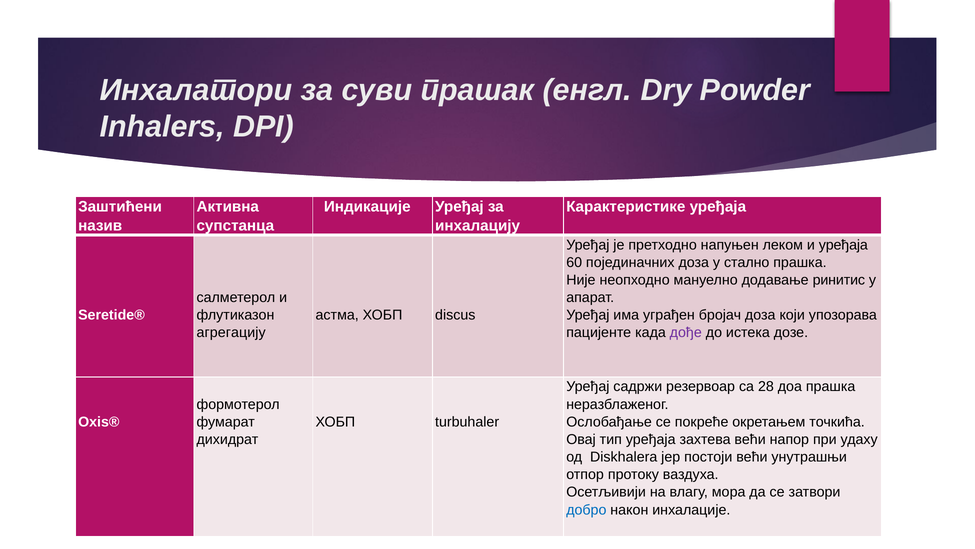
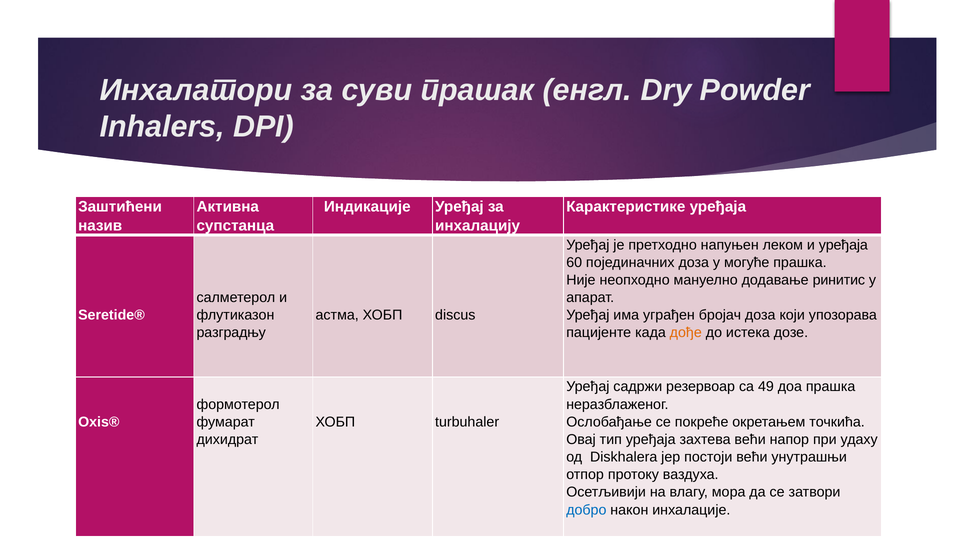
стално: стално -> могуће
агрегацију: агрегацију -> разградњу
дође colour: purple -> orange
28: 28 -> 49
